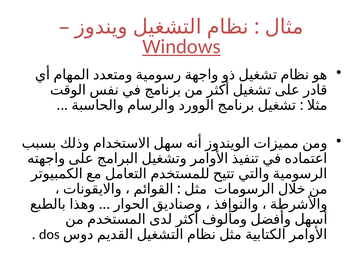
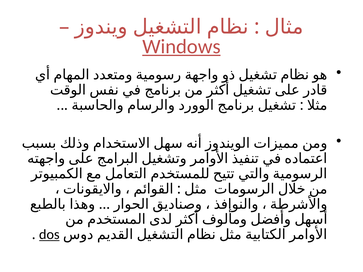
dos underline: none -> present
